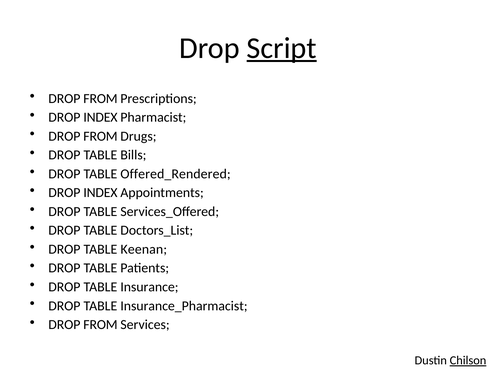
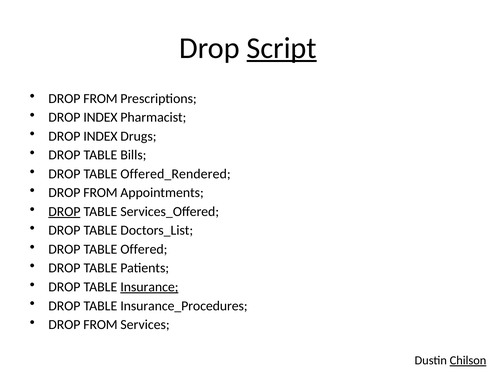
FROM at (100, 136): FROM -> INDEX
INDEX at (100, 193): INDEX -> FROM
DROP at (64, 212) underline: none -> present
Keenan: Keenan -> Offered
Insurance underline: none -> present
Insurance_Pharmacist: Insurance_Pharmacist -> Insurance_Procedures
